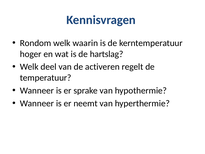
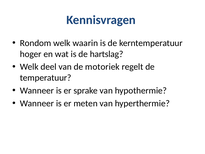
activeren: activeren -> motoriek
neemt: neemt -> meten
